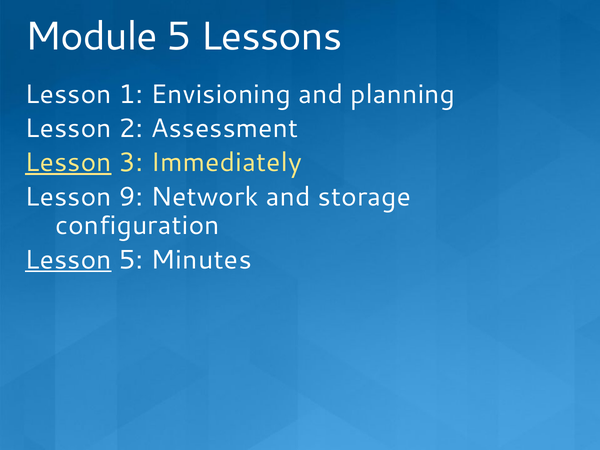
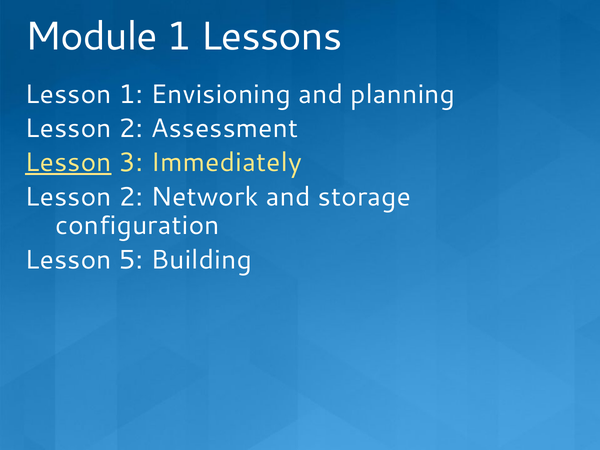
Module 5: 5 -> 1
9 at (131, 197): 9 -> 2
Lesson at (68, 260) underline: present -> none
Minutes: Minutes -> Building
